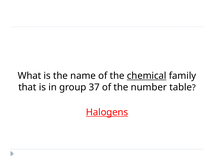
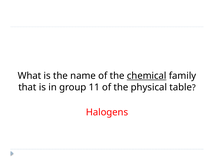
37: 37 -> 11
number: number -> physical
Halogens underline: present -> none
